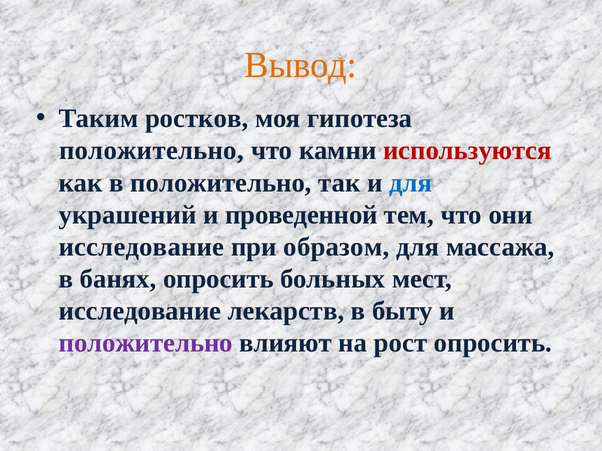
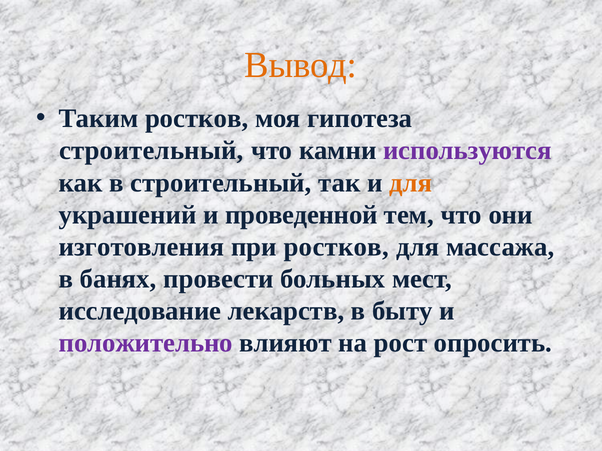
положительно at (151, 151): положительно -> строительный
используются colour: red -> purple
в положительно: положительно -> строительный
для at (411, 183) colour: blue -> orange
исследование at (141, 247): исследование -> изготовления
при образом: образом -> ростков
банях опросить: опросить -> провести
